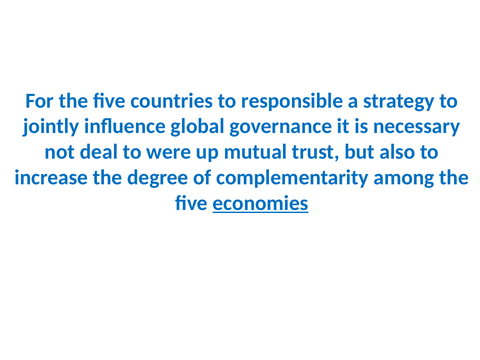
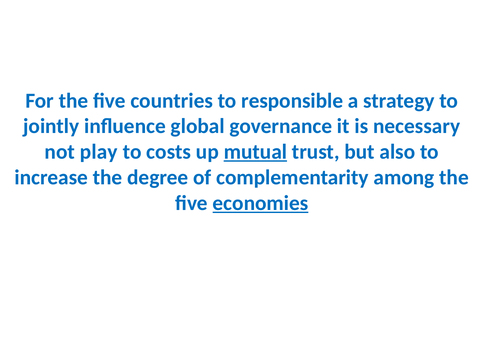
deal: deal -> play
were: were -> costs
mutual underline: none -> present
